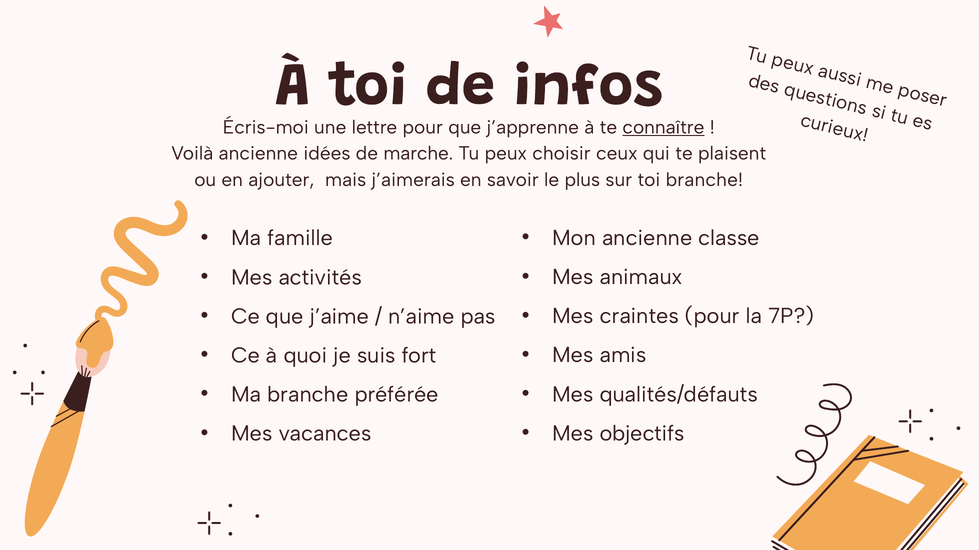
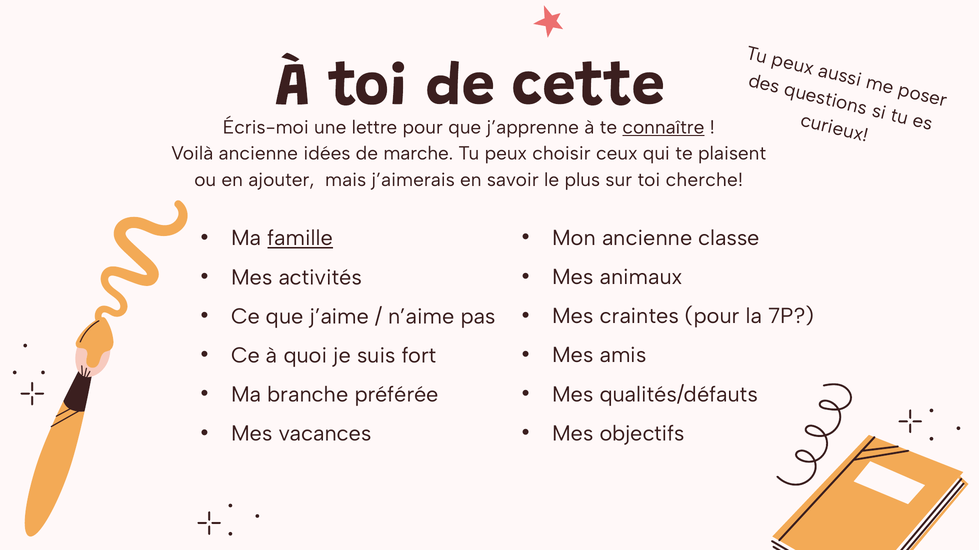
infos: infos -> cette
toi branche: branche -> cherche
famille underline: none -> present
